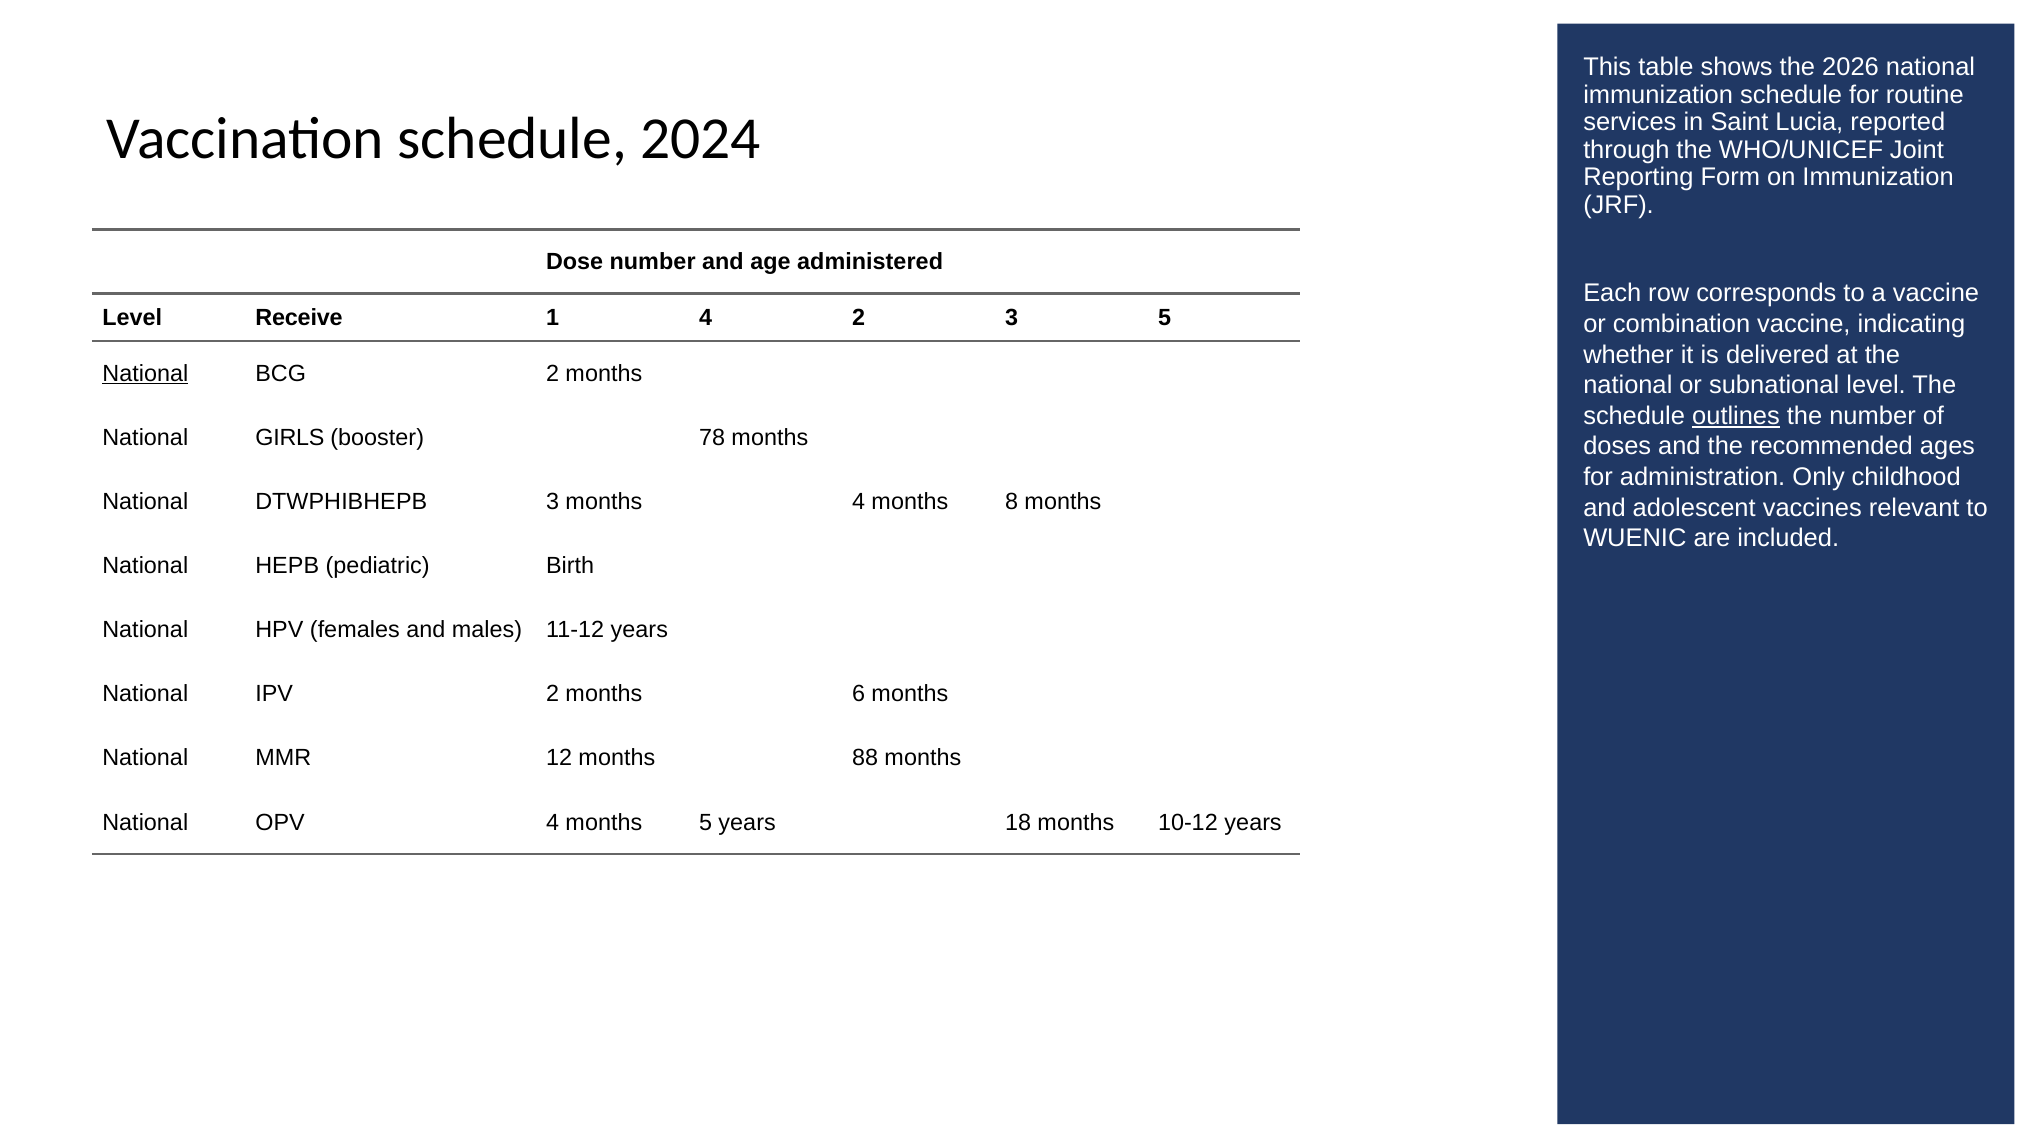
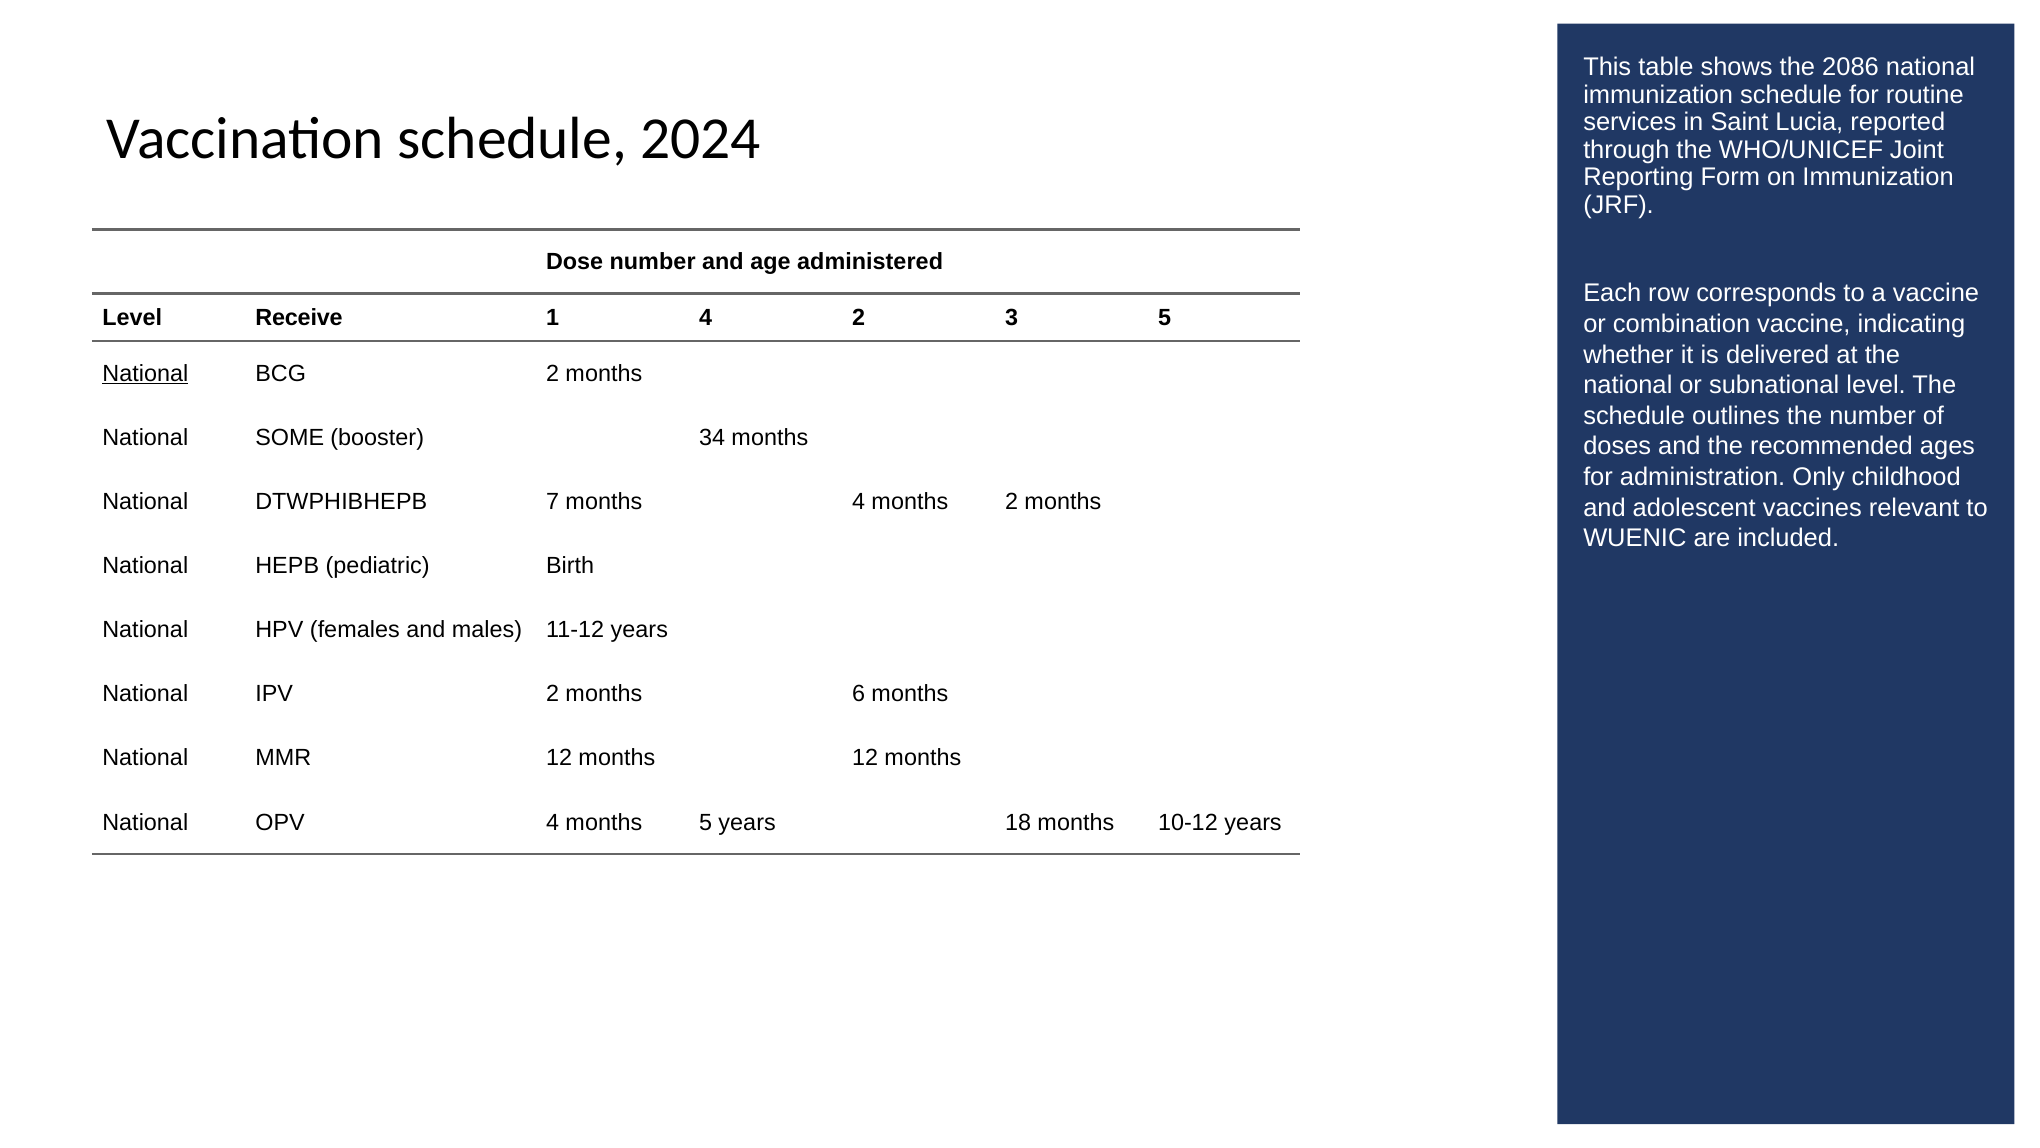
2026: 2026 -> 2086
outlines underline: present -> none
GIRLS: GIRLS -> SOME
78: 78 -> 34
DTWPHIBHEPB 3: 3 -> 7
months 8: 8 -> 2
months 88: 88 -> 12
